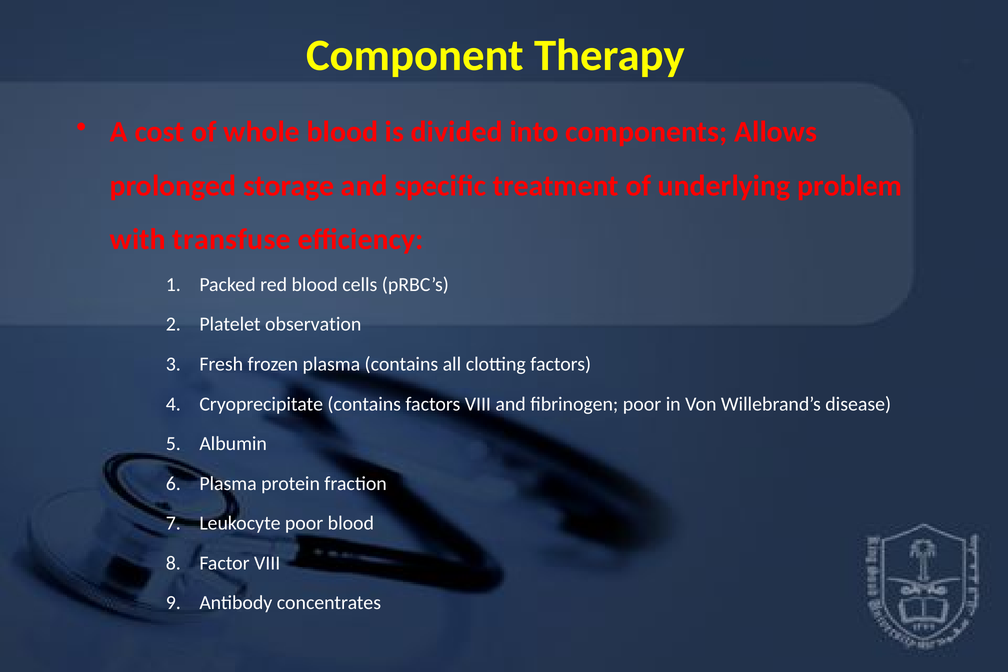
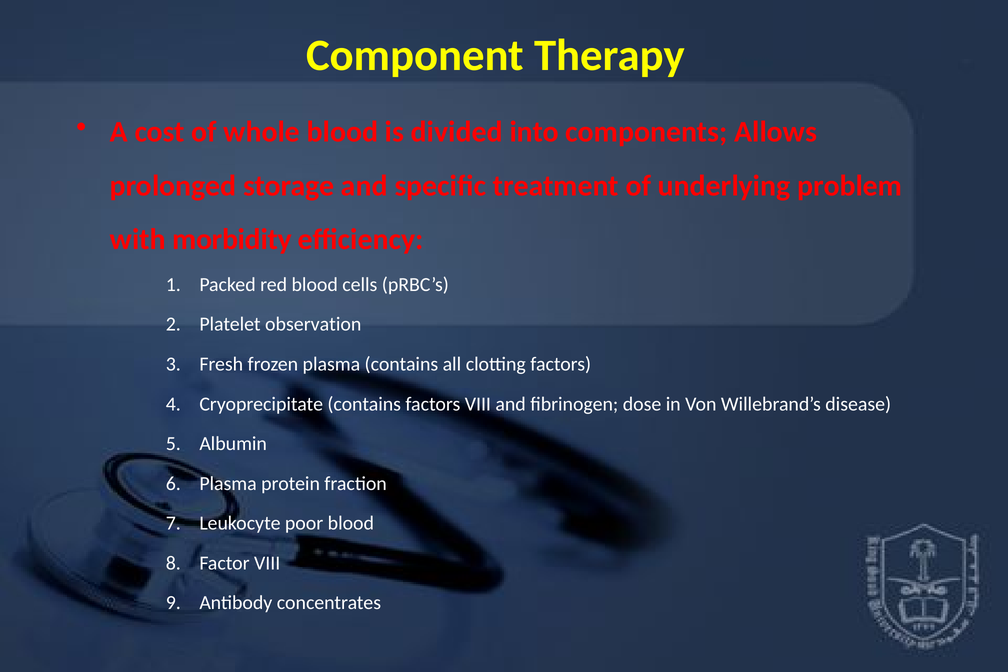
transfuse: transfuse -> morbidity
fibrinogen poor: poor -> dose
